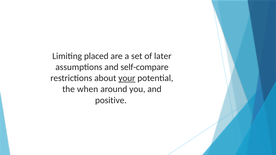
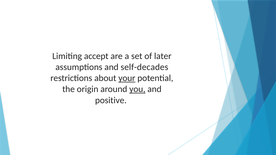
placed: placed -> accept
self-compare: self-compare -> self-decades
when: when -> origin
you underline: none -> present
